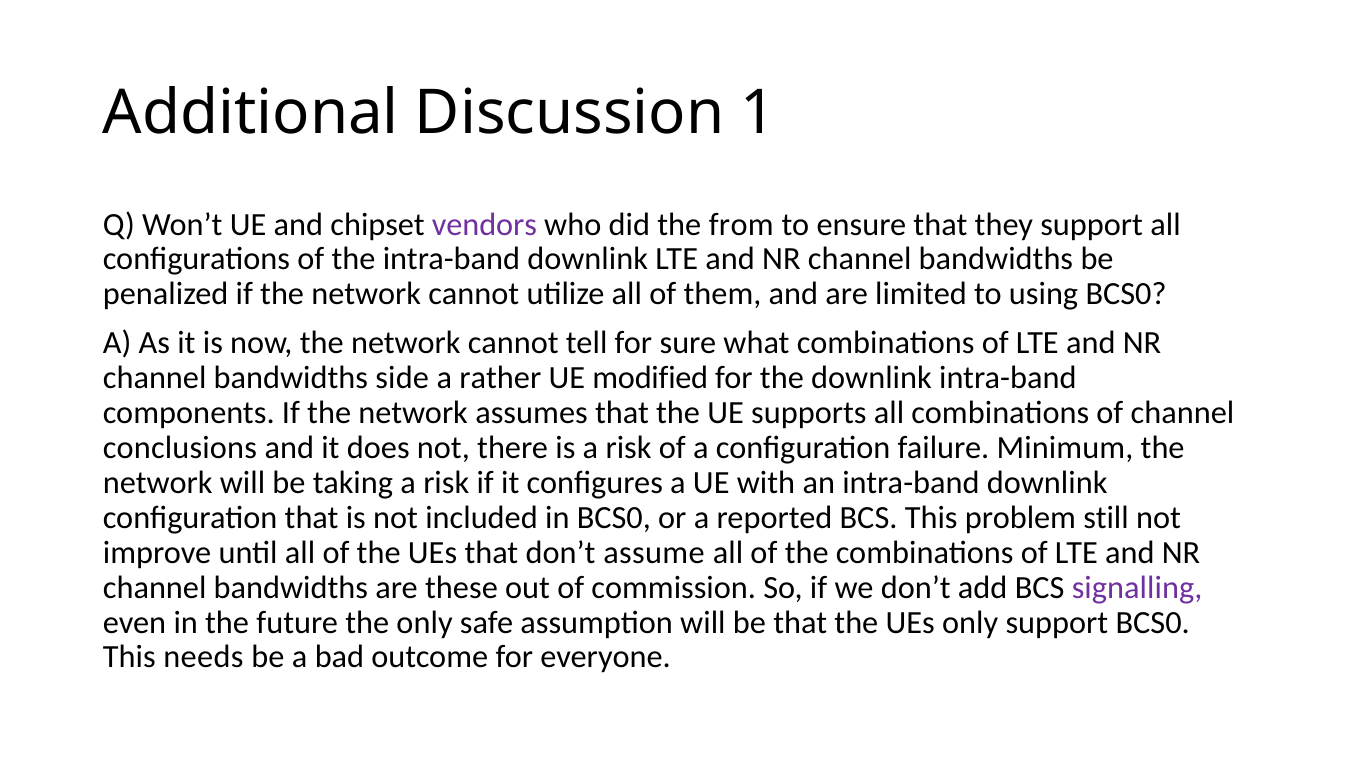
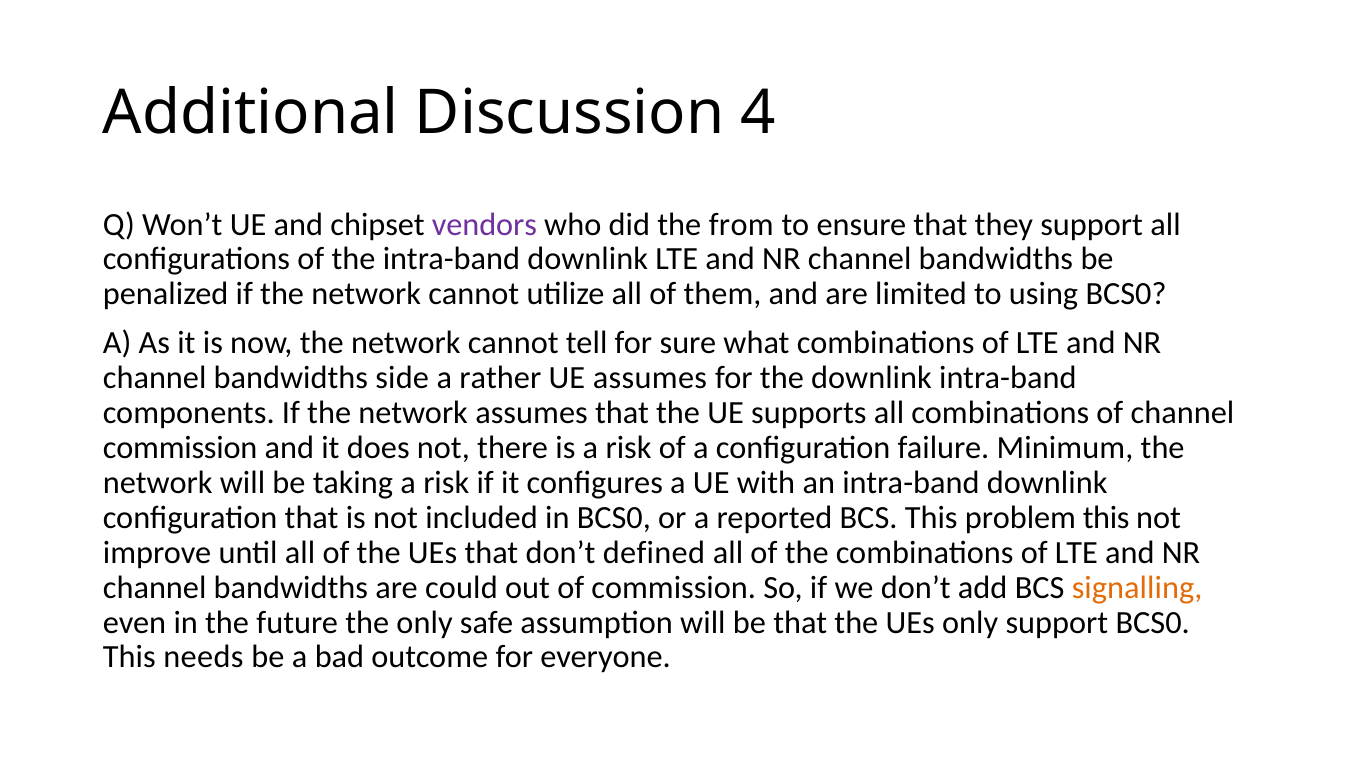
1: 1 -> 4
UE modified: modified -> assumes
conclusions at (180, 448): conclusions -> commission
problem still: still -> this
assume: assume -> defined
these: these -> could
signalling colour: purple -> orange
